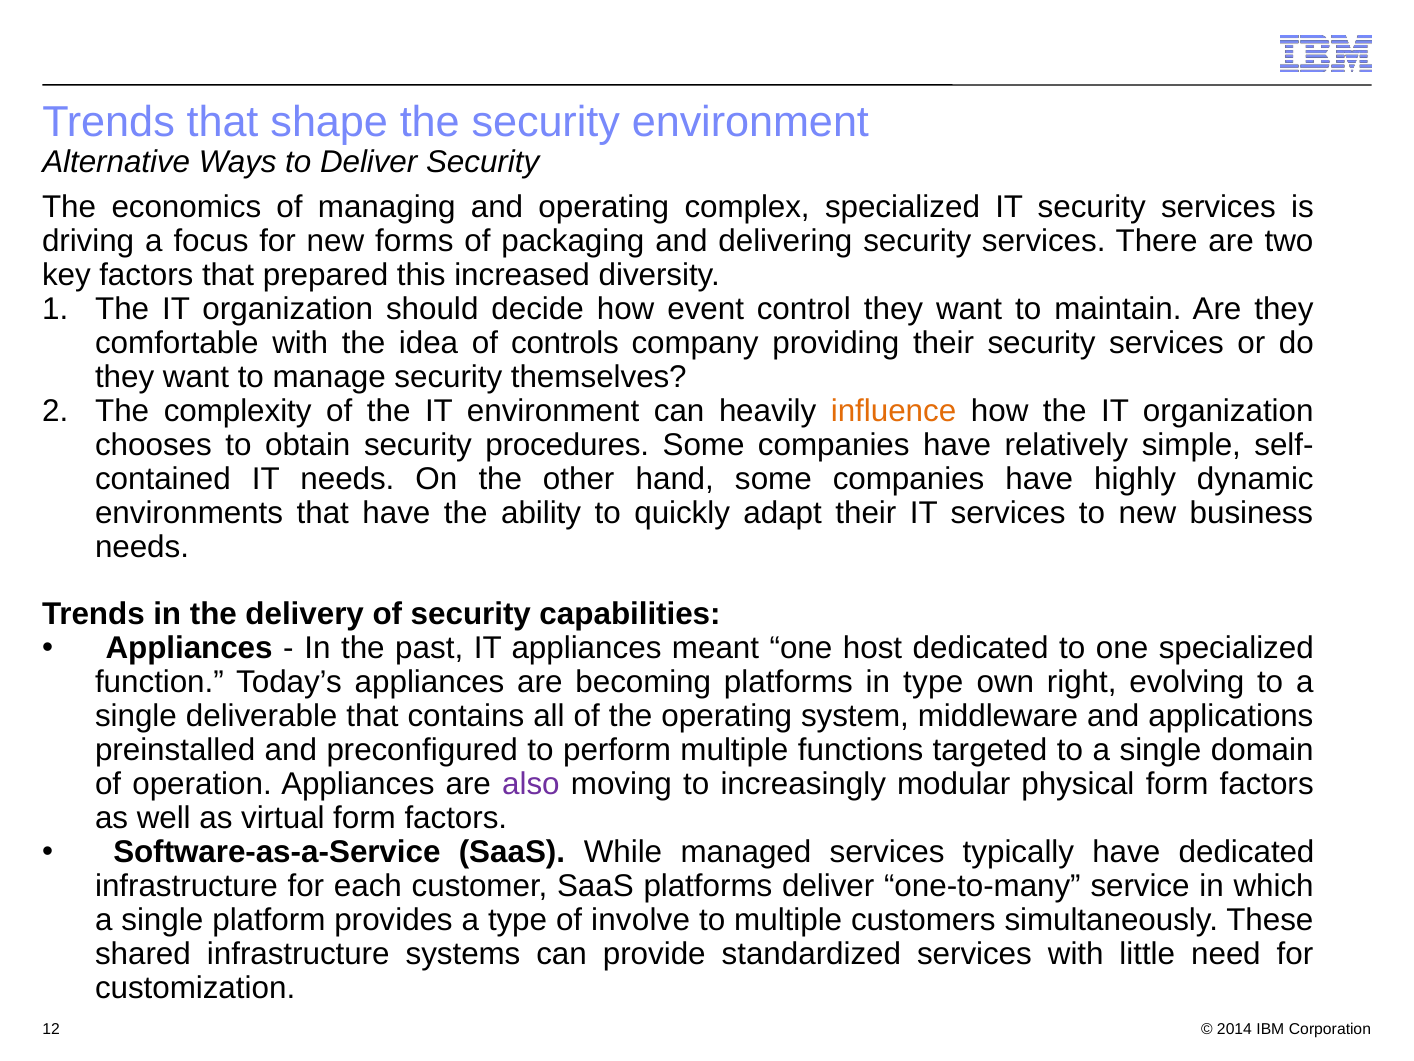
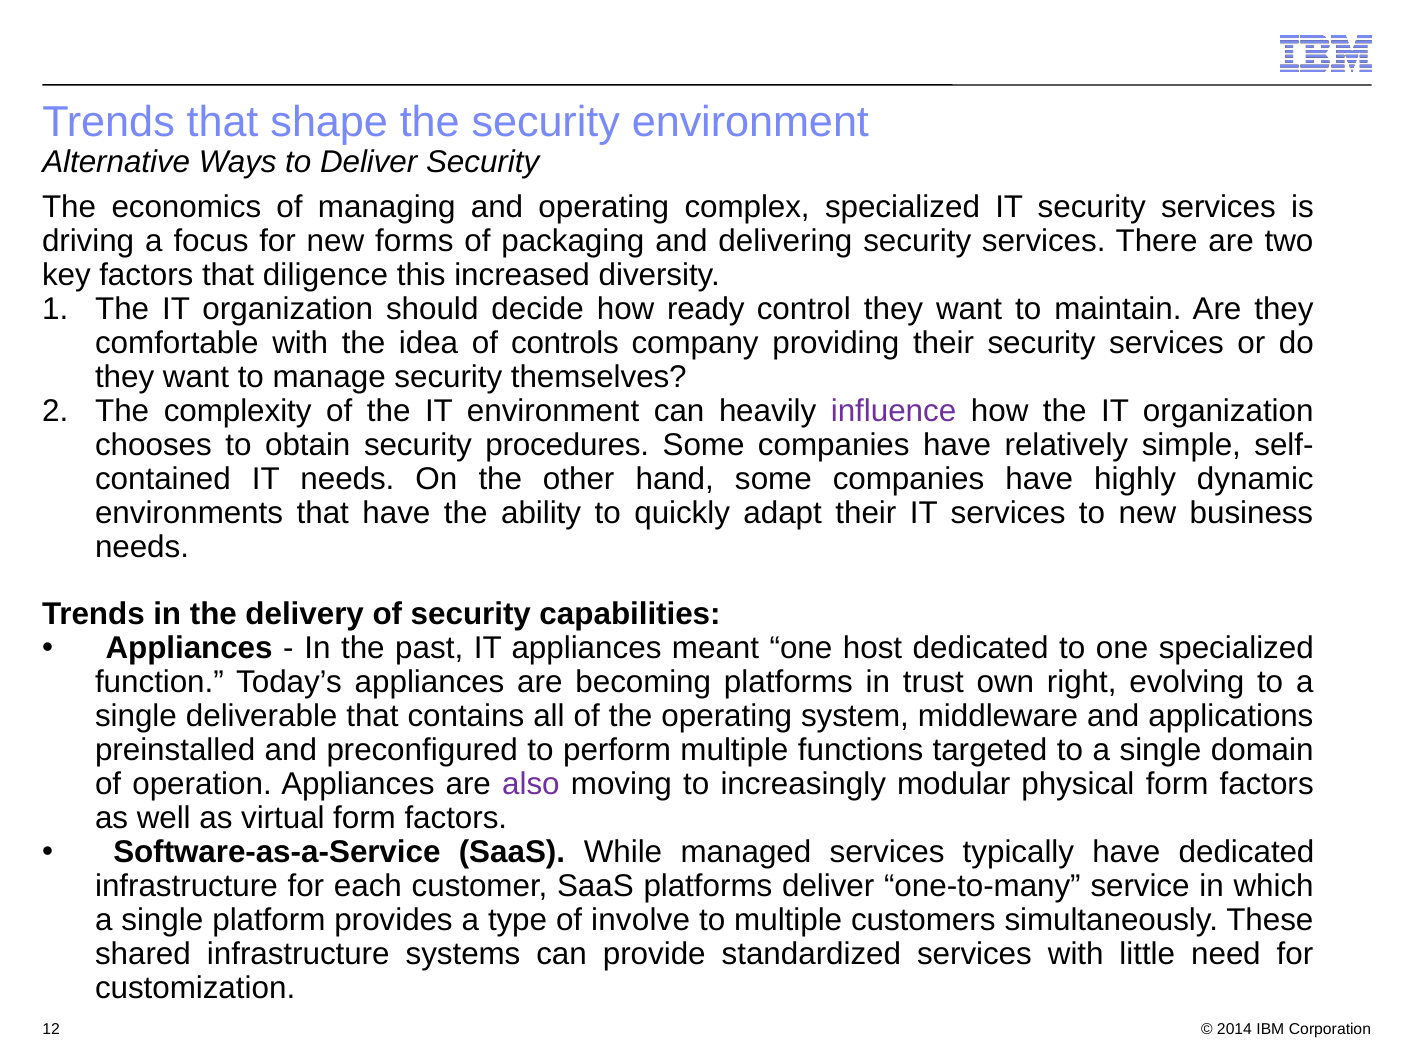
prepared: prepared -> diligence
event: event -> ready
influence colour: orange -> purple
in type: type -> trust
